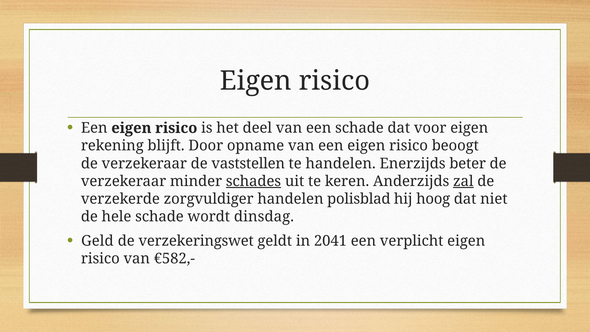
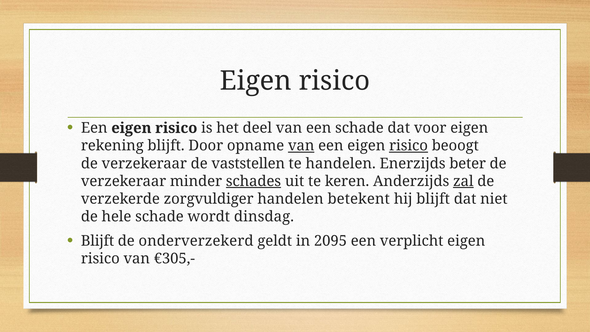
van at (301, 146) underline: none -> present
risico at (409, 146) underline: none -> present
polisblad: polisblad -> betekent
hij hoog: hoog -> blijft
Geld at (97, 241): Geld -> Blijft
verzekeringswet: verzekeringswet -> onderverzekerd
2041: 2041 -> 2095
€582,-: €582,- -> €305,-
